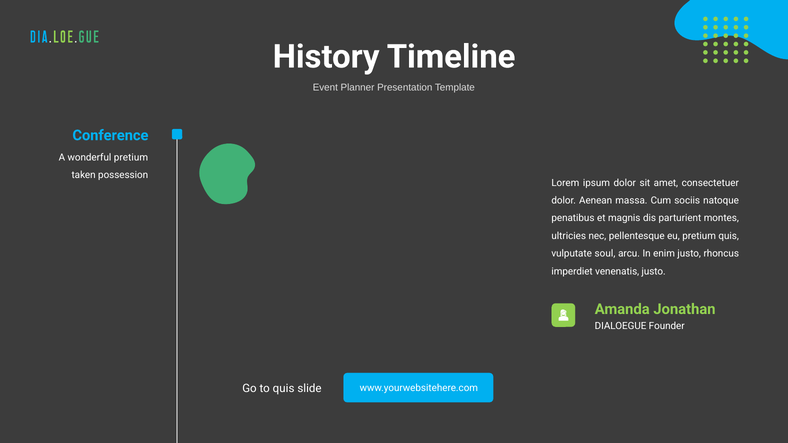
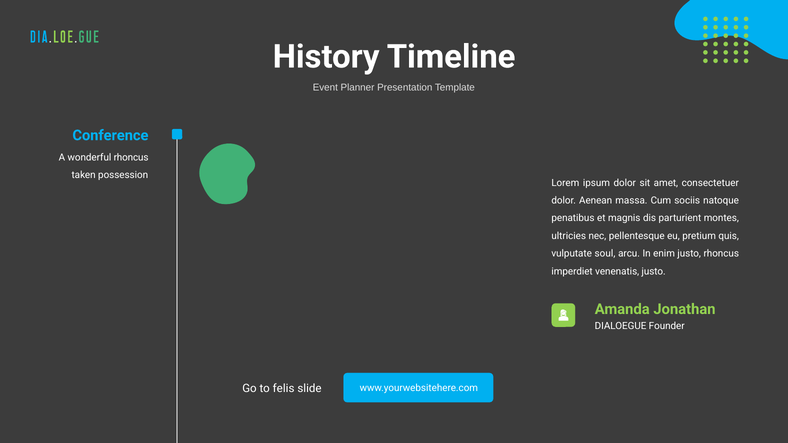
wonderful pretium: pretium -> rhoncus
to quis: quis -> felis
